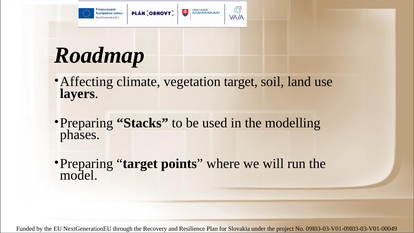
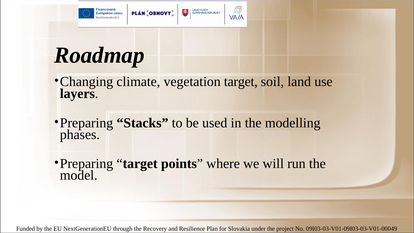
Affecting: Affecting -> Changing
